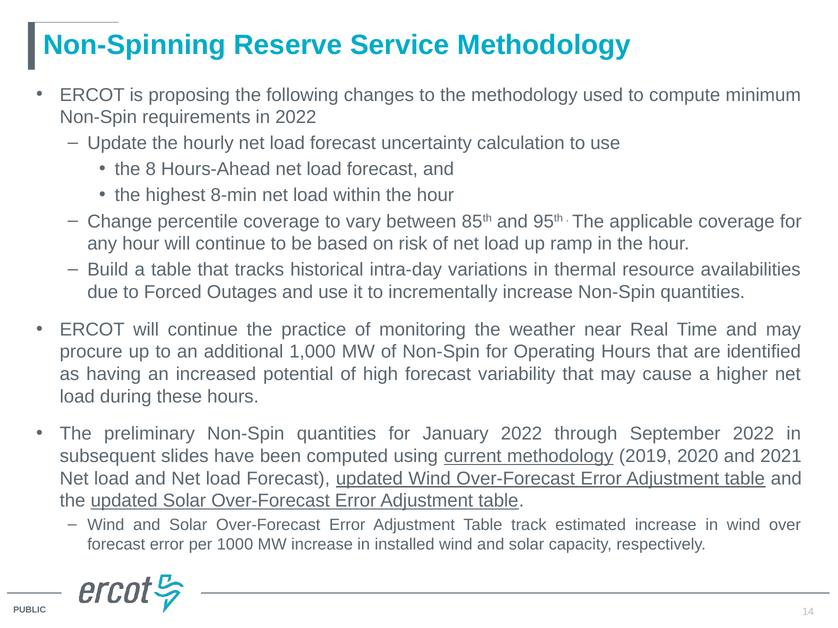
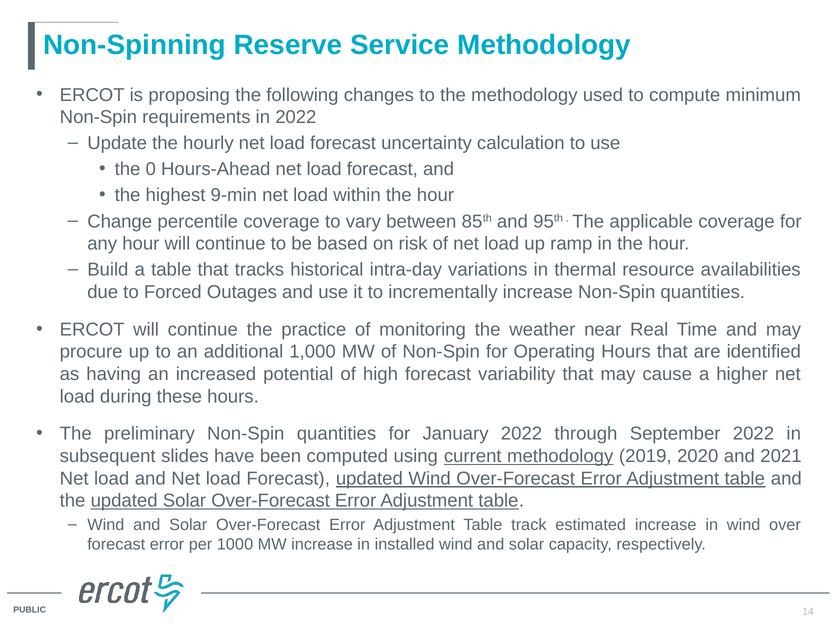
8: 8 -> 0
8-min: 8-min -> 9-min
